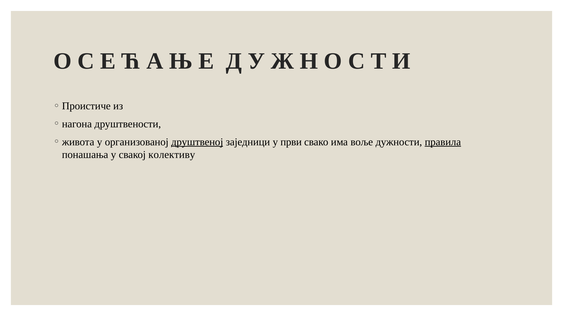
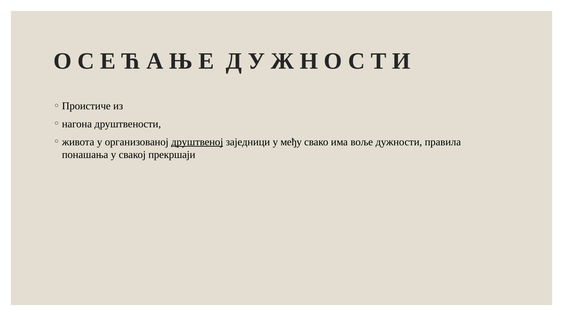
први: први -> међу
правила underline: present -> none
колективу: колективу -> прекршаји
